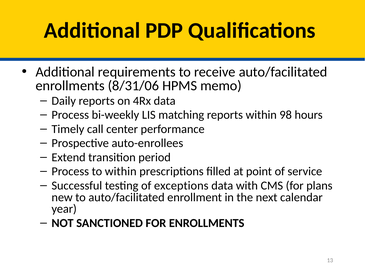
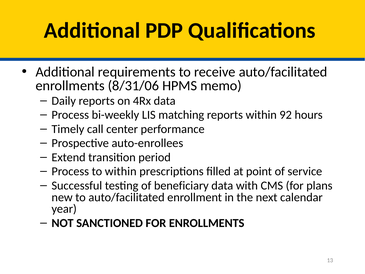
98: 98 -> 92
exceptions: exceptions -> beneficiary
